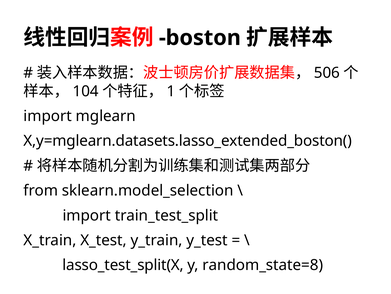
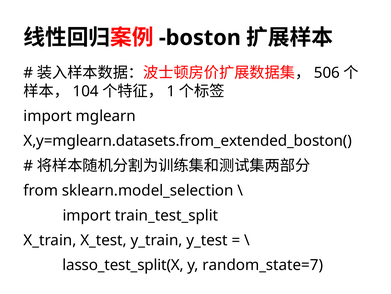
X,y=mglearn.datasets.lasso_extended_boston(: X,y=mglearn.datasets.lasso_extended_boston( -> X,y=mglearn.datasets.from_extended_boston(
random_state=8: random_state=8 -> random_state=7
